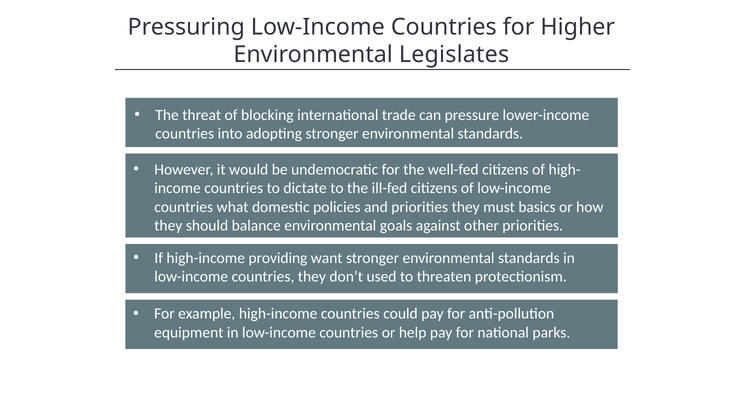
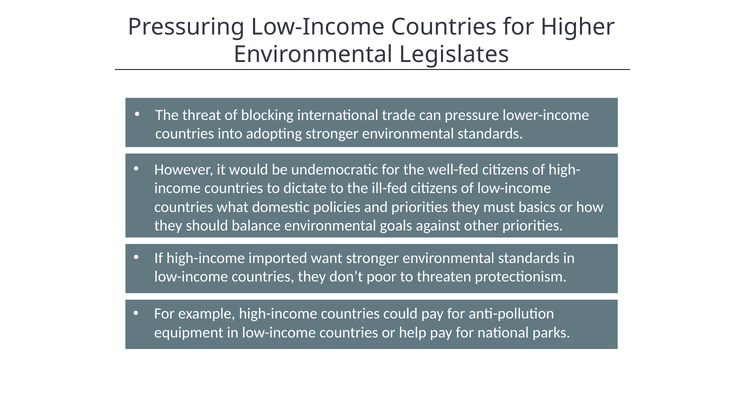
providing: providing -> imported
used: used -> poor
